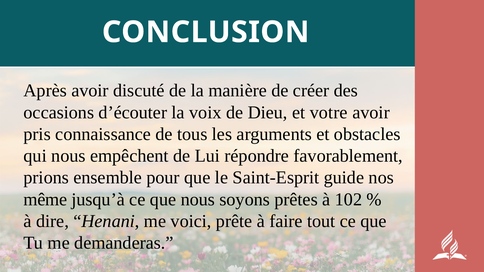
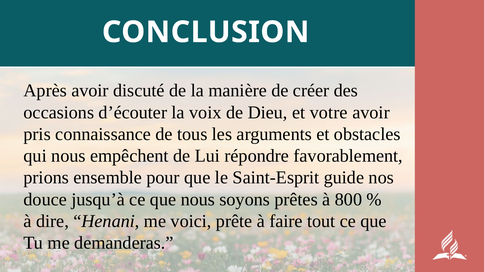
même: même -> douce
102: 102 -> 800
